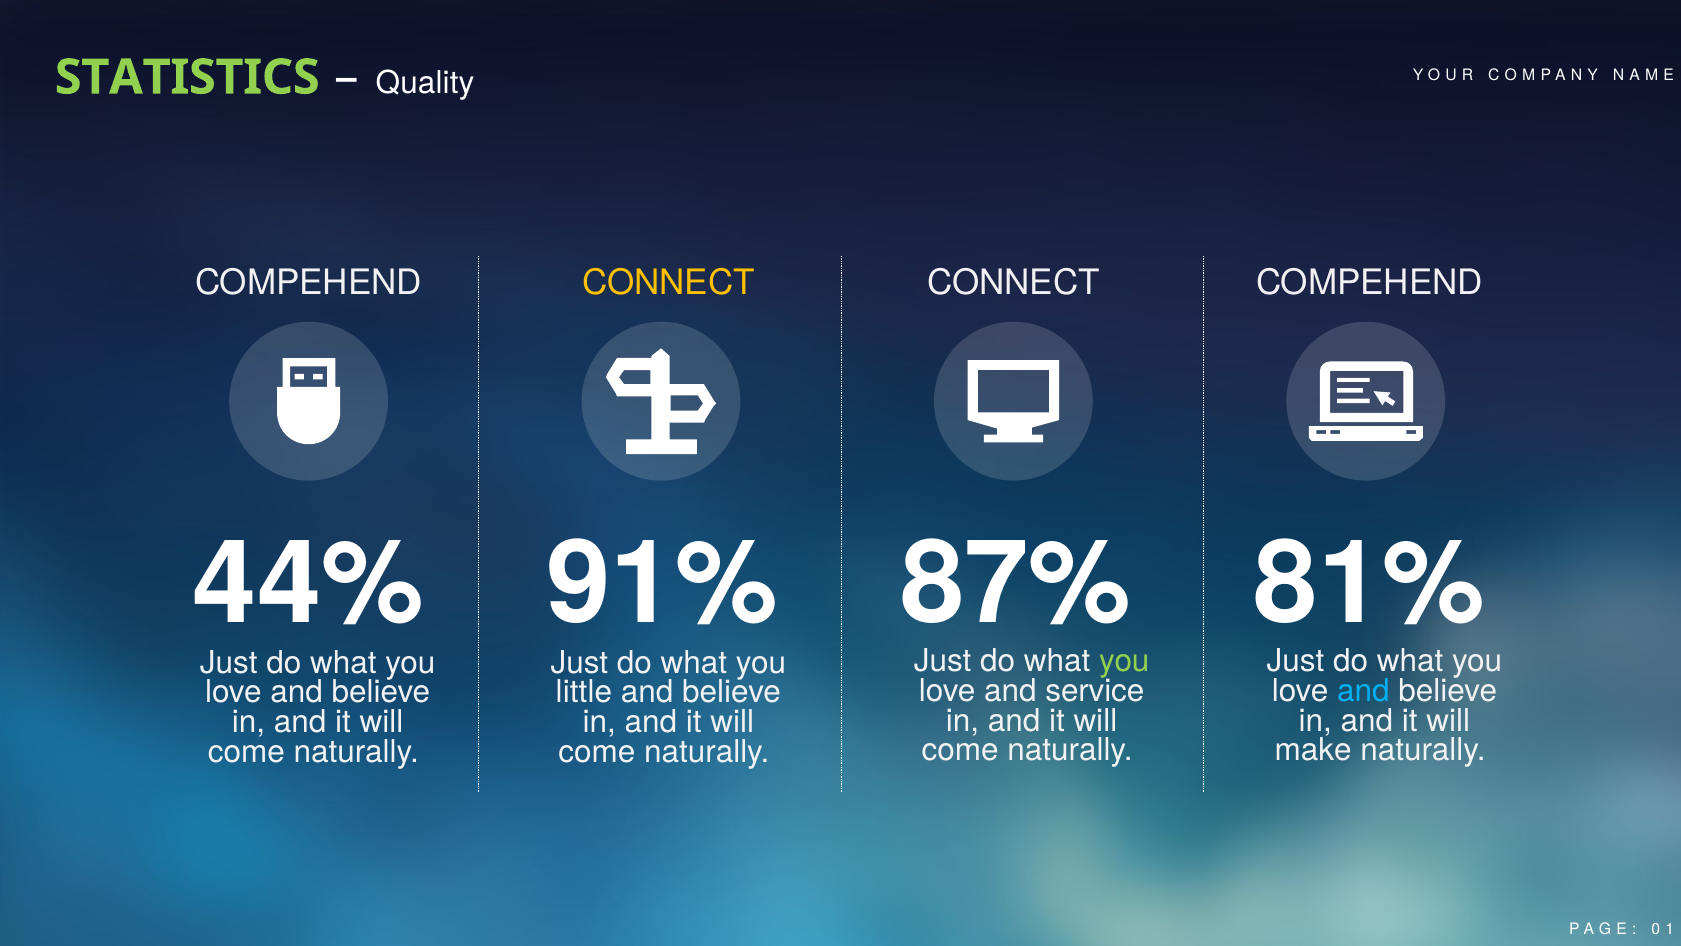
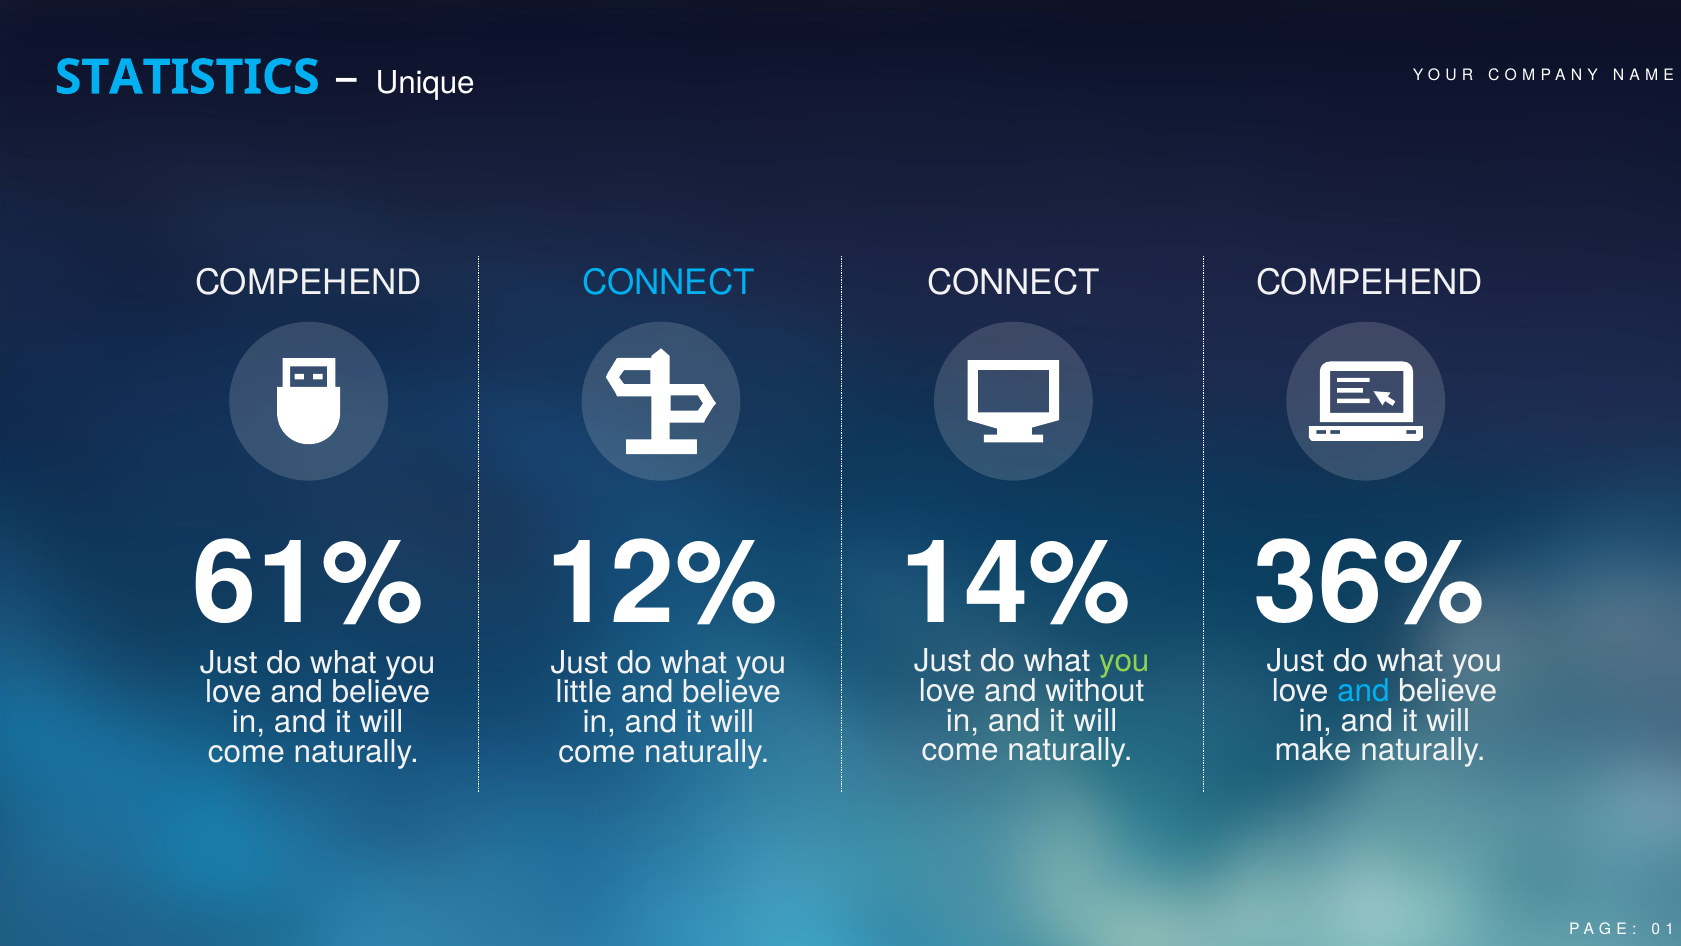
STATISTICS colour: light green -> light blue
Quality: Quality -> Unique
CONNECT at (668, 283) colour: yellow -> light blue
44%: 44% -> 61%
91%: 91% -> 12%
87%: 87% -> 14%
81%: 81% -> 36%
service: service -> without
